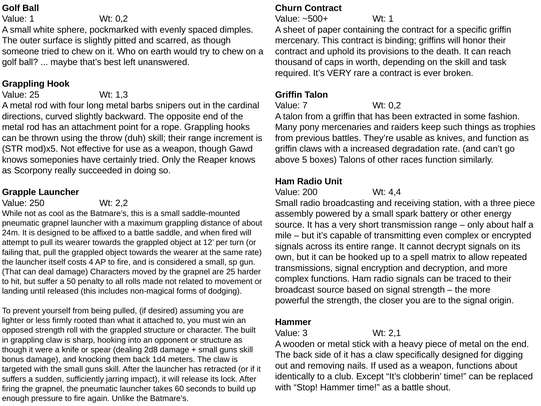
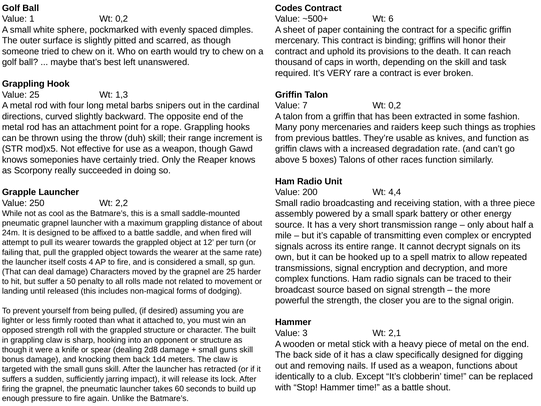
Churn: Churn -> Codes
Wt 1: 1 -> 6
